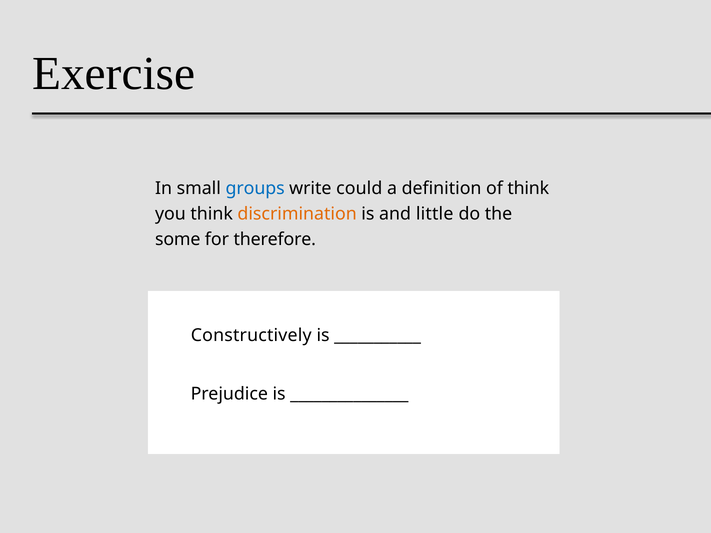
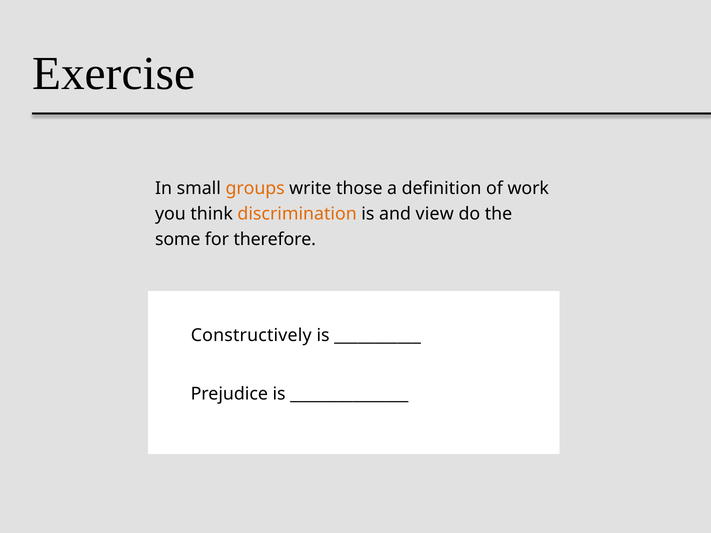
groups colour: blue -> orange
could: could -> those
of think: think -> work
little: little -> view
